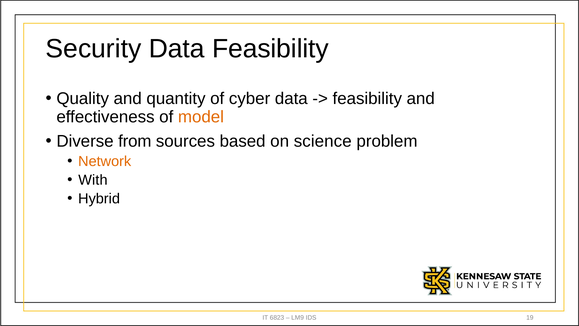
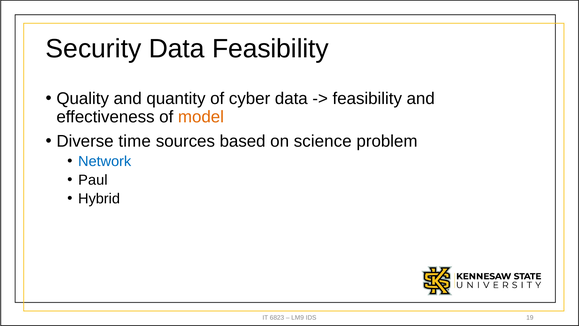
from: from -> time
Network colour: orange -> blue
With: With -> Paul
